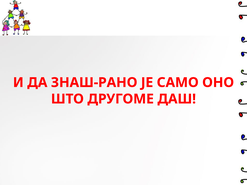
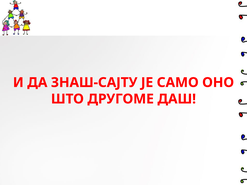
ЗНАШ-РАНО: ЗНАШ-РАНО -> ЗНАШ-САЈТУ
